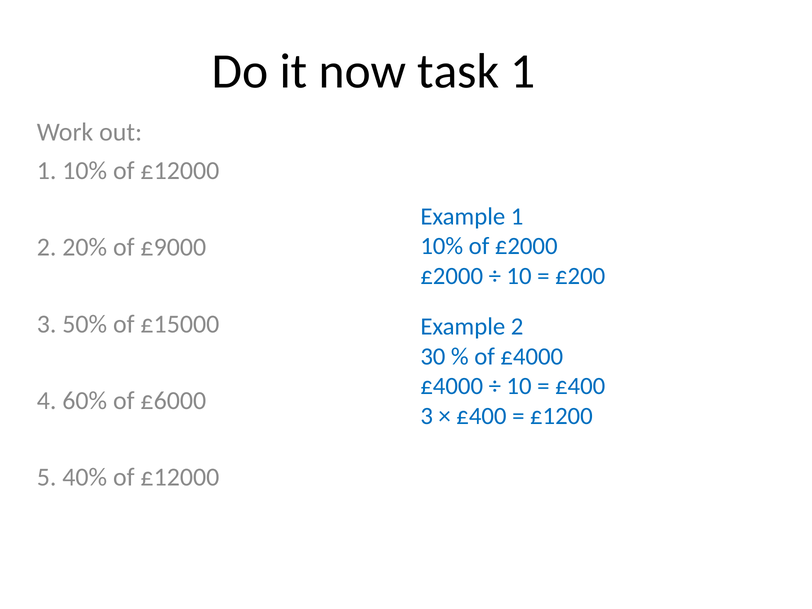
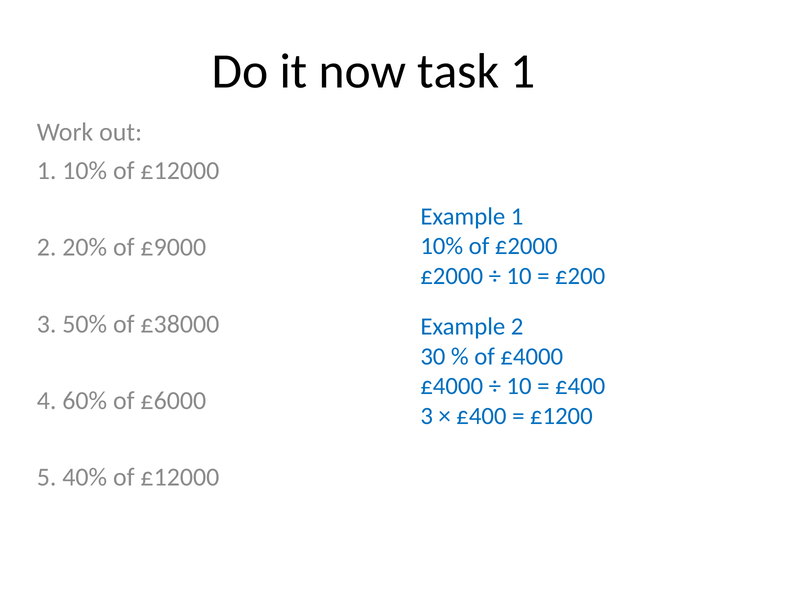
£15000: £15000 -> £38000
